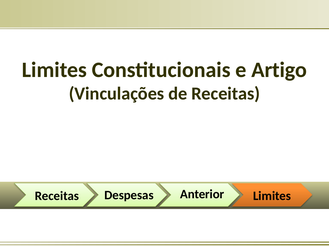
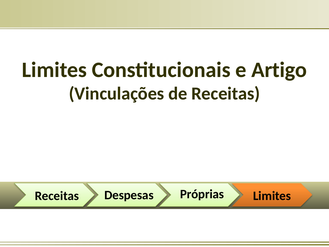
Anterior: Anterior -> Próprias
